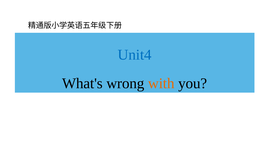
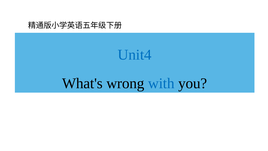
with colour: orange -> blue
